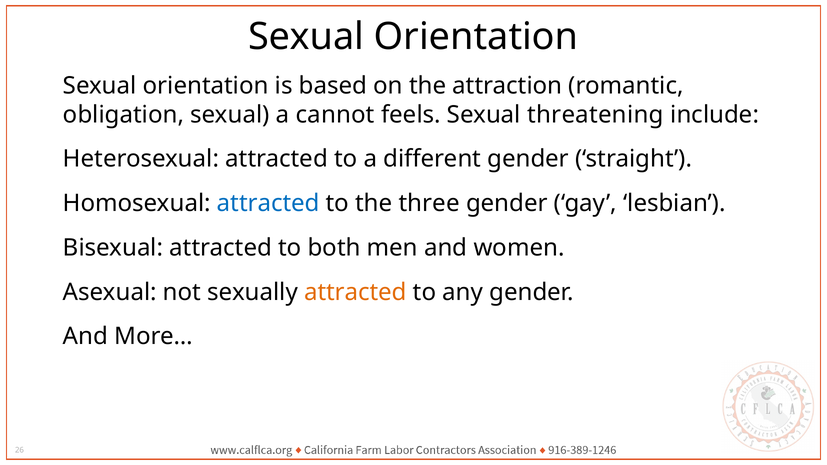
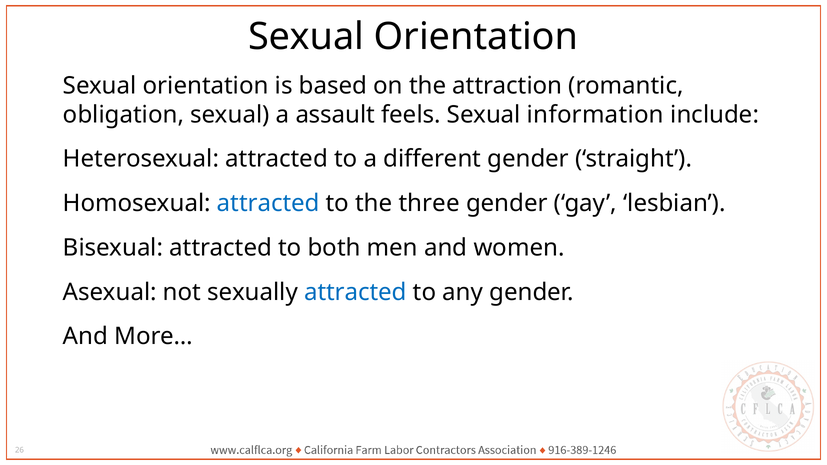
cannot: cannot -> assault
threatening: threatening -> information
attracted at (355, 292) colour: orange -> blue
